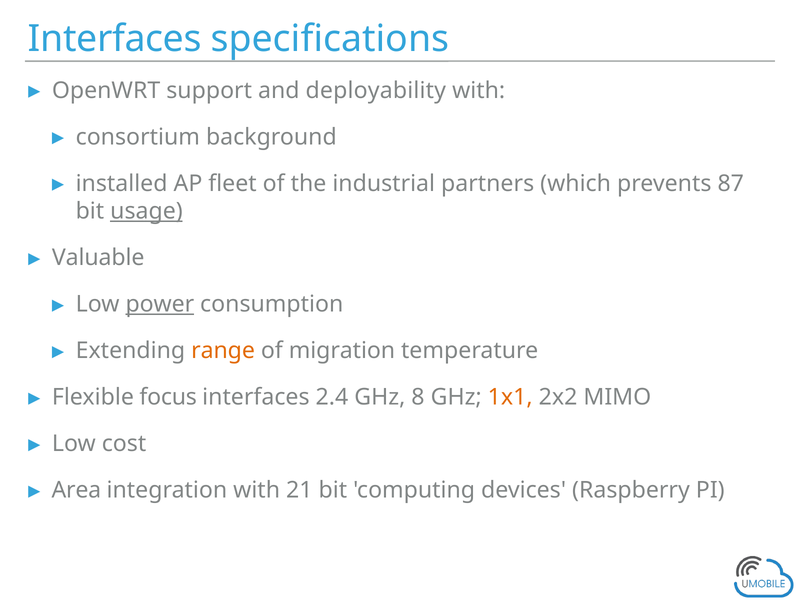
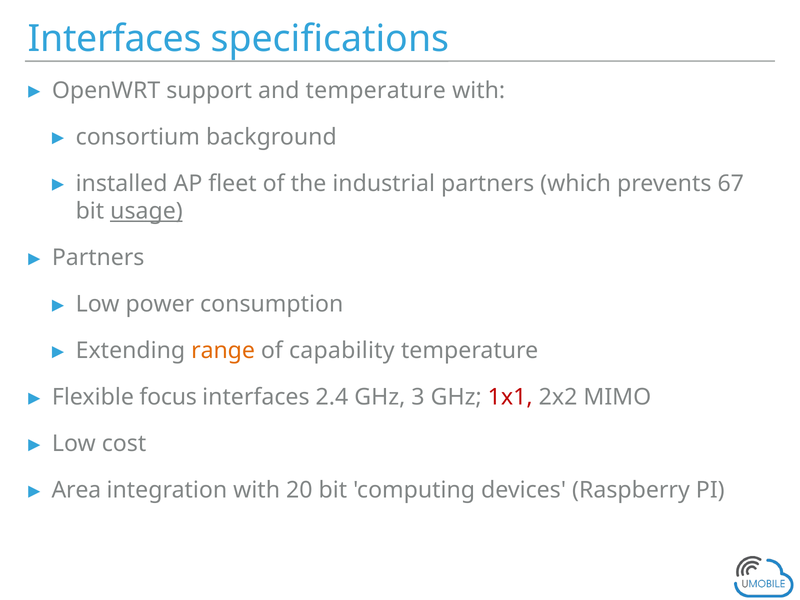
and deployability: deployability -> temperature
87: 87 -> 67
Valuable at (98, 258): Valuable -> Partners
power underline: present -> none
migration: migration -> capability
8: 8 -> 3
1x1 colour: orange -> red
21: 21 -> 20
